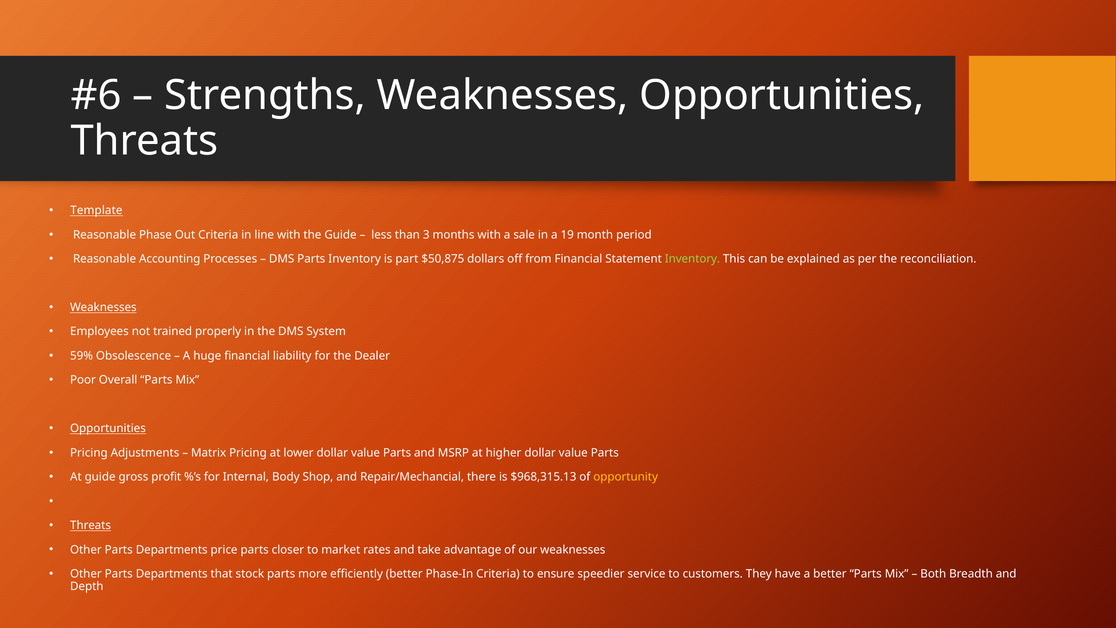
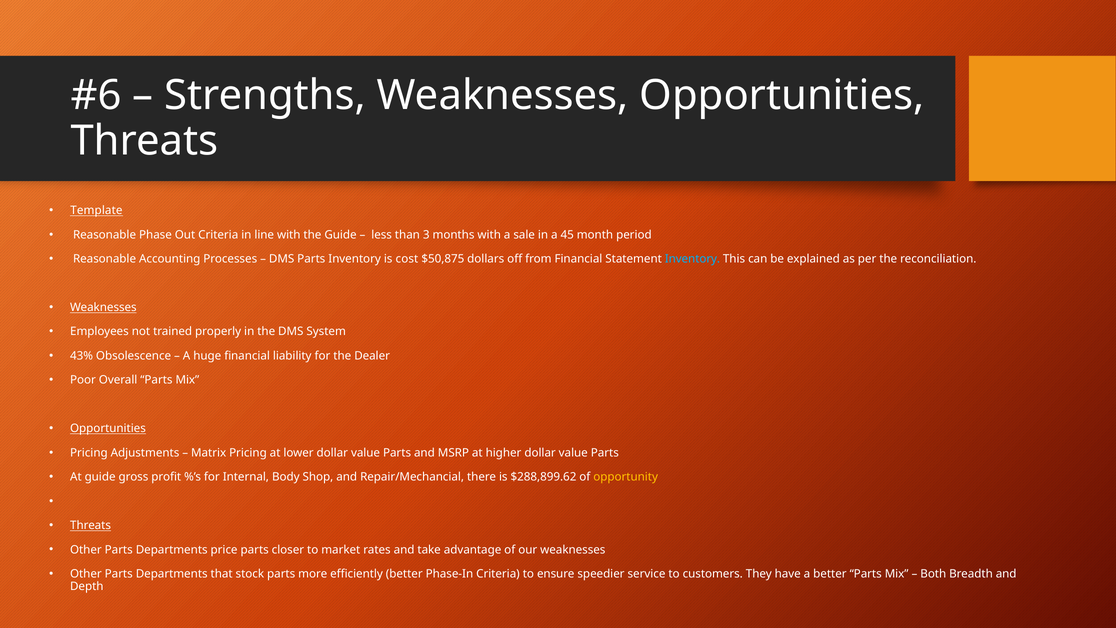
19: 19 -> 45
part: part -> cost
Inventory at (692, 259) colour: light green -> light blue
59%: 59% -> 43%
$968,315.13: $968,315.13 -> $288,899.62
